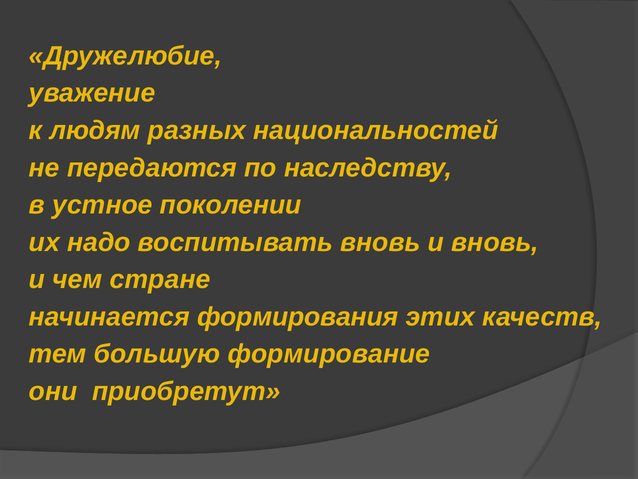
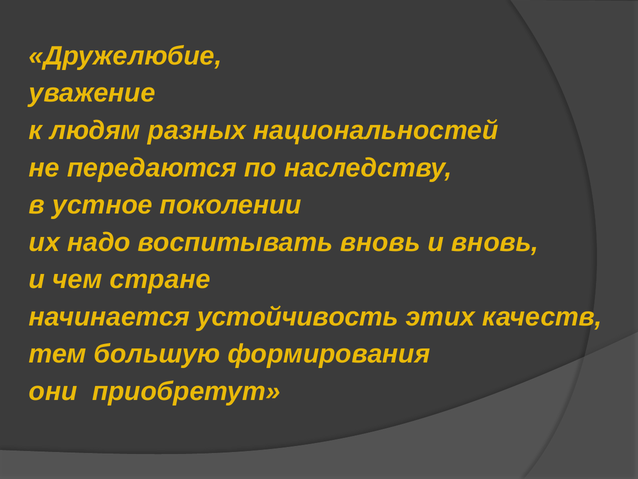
формирования: формирования -> устойчивость
формирование: формирование -> формирования
